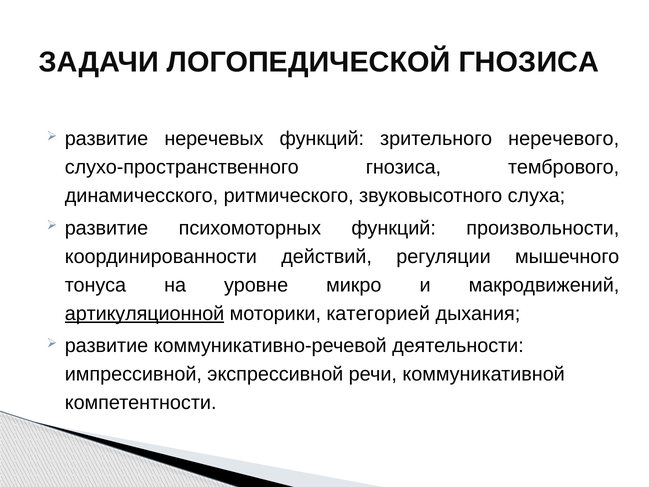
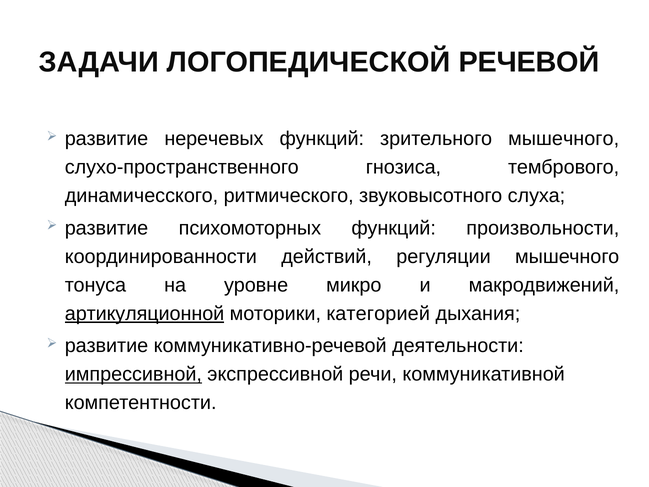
ЛОГОПЕДИЧЕСКОЙ ГНОЗИСА: ГНОЗИСА -> РЕЧЕВОЙ
зрительного неречевого: неречевого -> мышечного
импрессивной underline: none -> present
